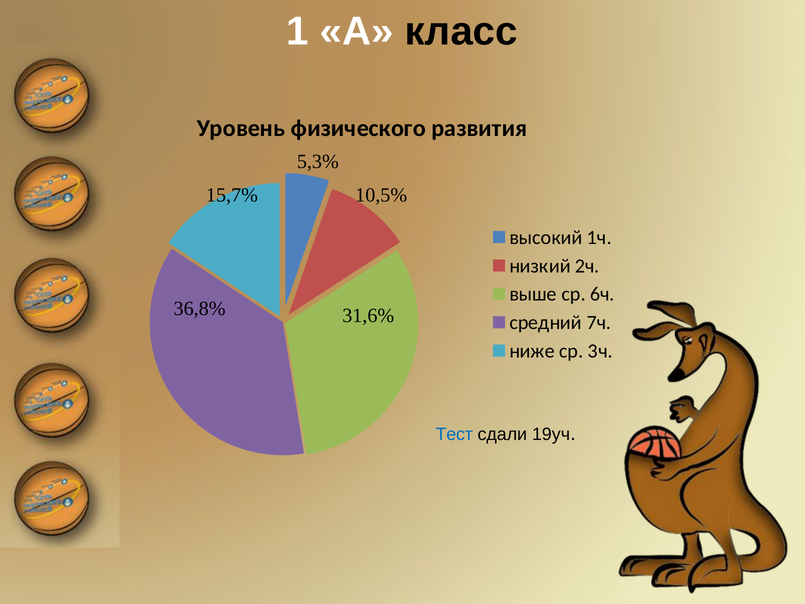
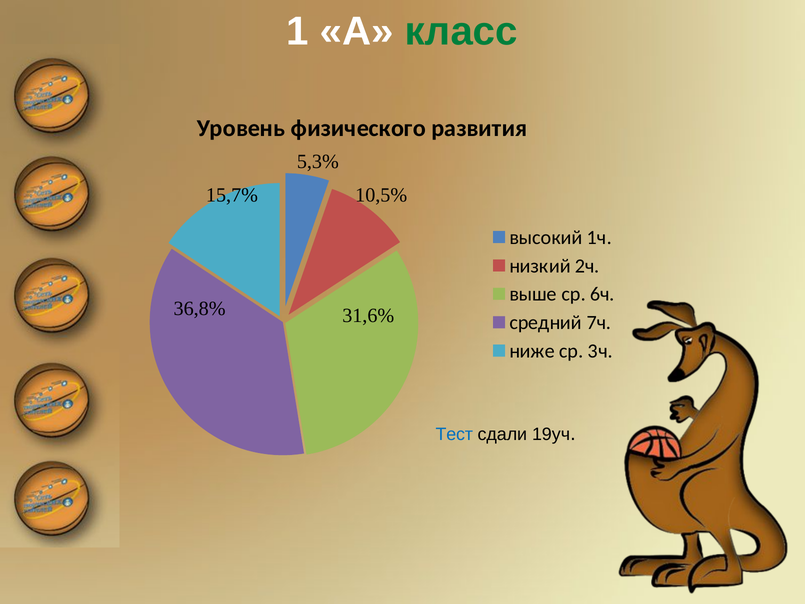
класс colour: black -> green
